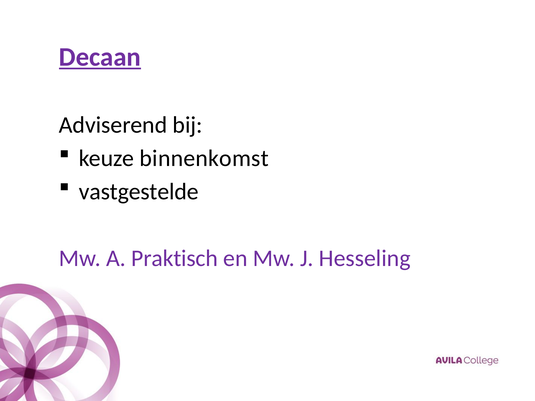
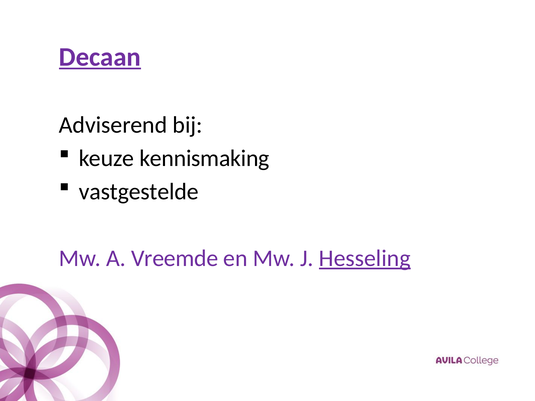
binnenkomst: binnenkomst -> kennismaking
Praktisch: Praktisch -> Vreemde
Hesseling underline: none -> present
